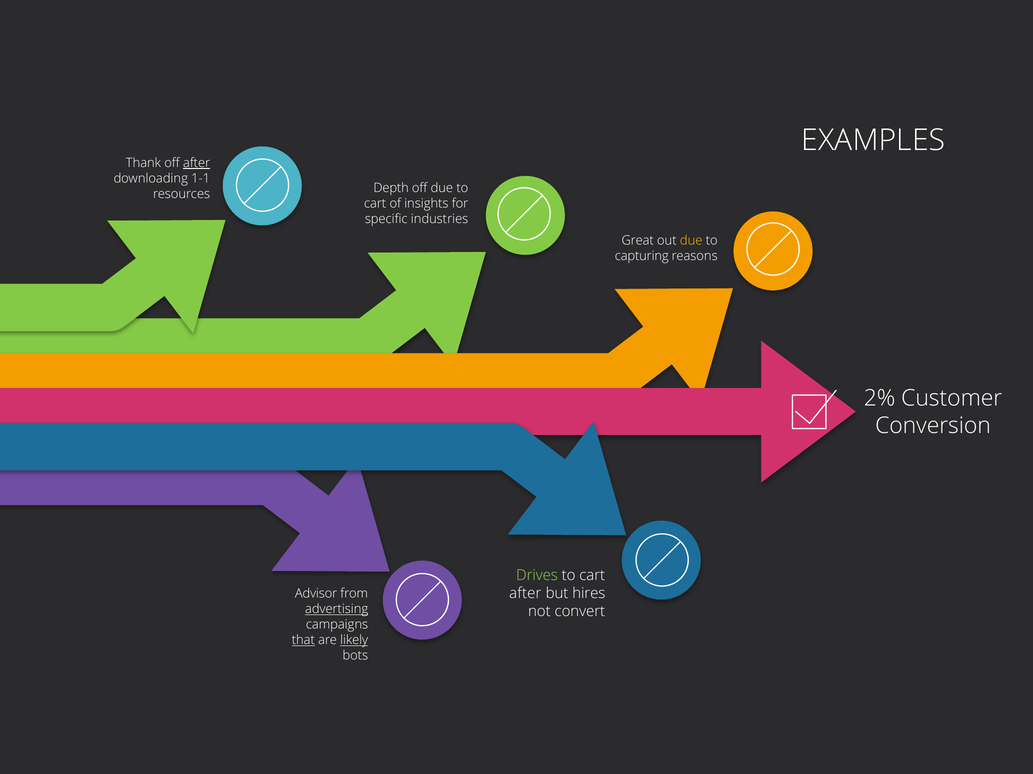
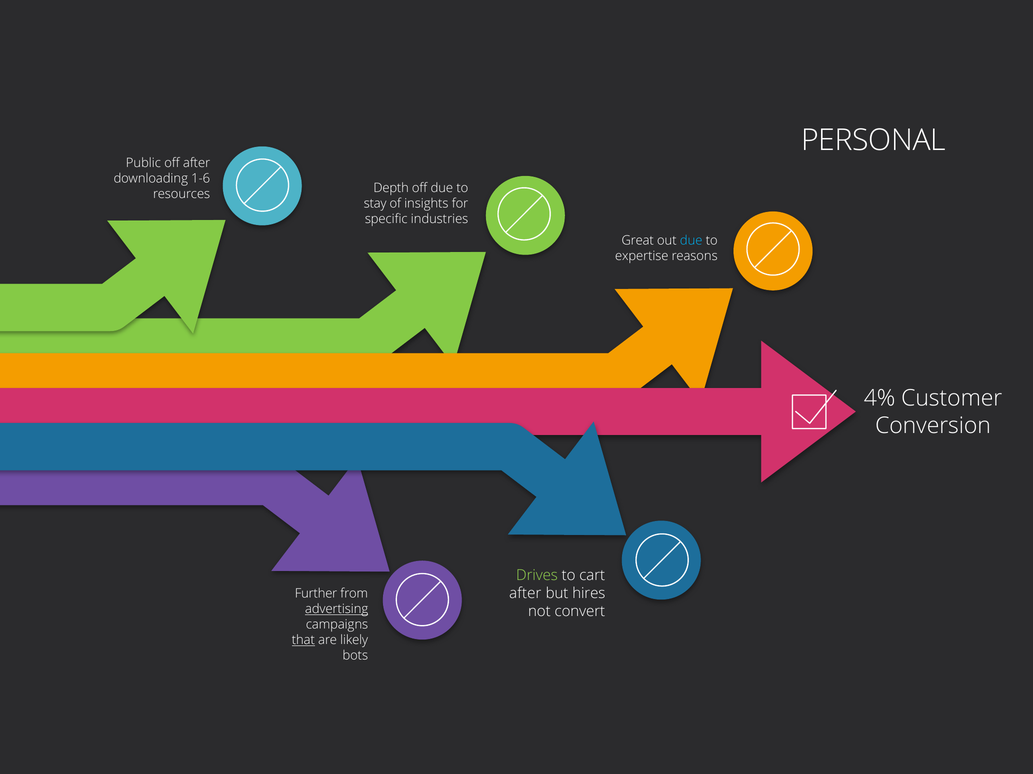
EXAMPLES: EXAMPLES -> PERSONAL
Thank: Thank -> Public
after at (197, 163) underline: present -> none
1-1: 1-1 -> 1-6
cart at (375, 204): cart -> stay
due at (691, 241) colour: yellow -> light blue
capturing: capturing -> expertise
2%: 2% -> 4%
Advisor: Advisor -> Further
likely underline: present -> none
